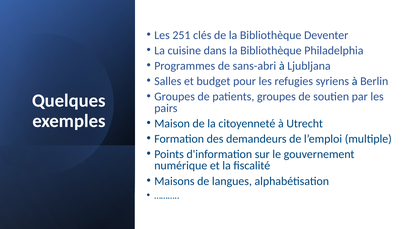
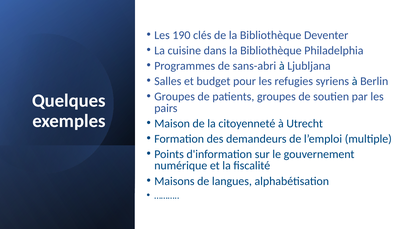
251: 251 -> 190
